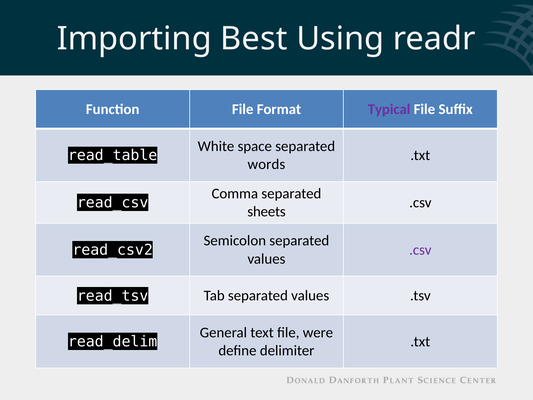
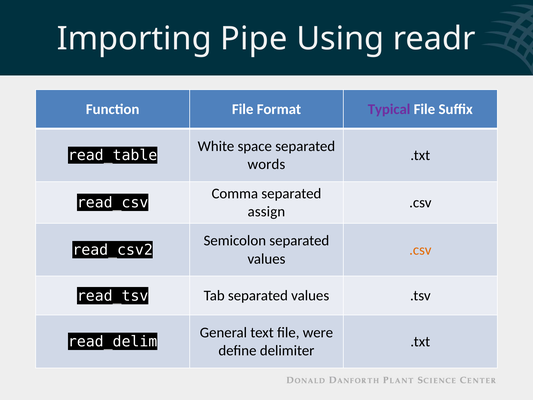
Best: Best -> Pipe
sheets: sheets -> assign
.csv at (420, 250) colour: purple -> orange
